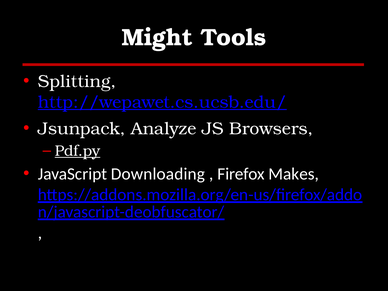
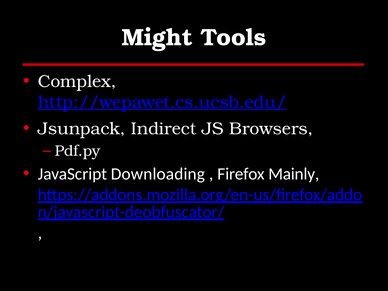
Splitting: Splitting -> Complex
Analyze: Analyze -> Indirect
Pdf.py underline: present -> none
Makes: Makes -> Mainly
